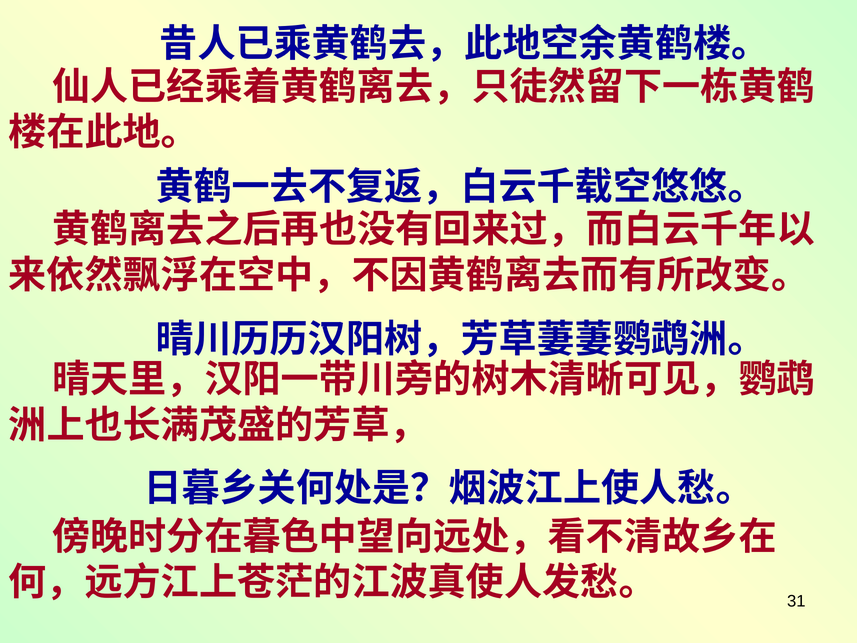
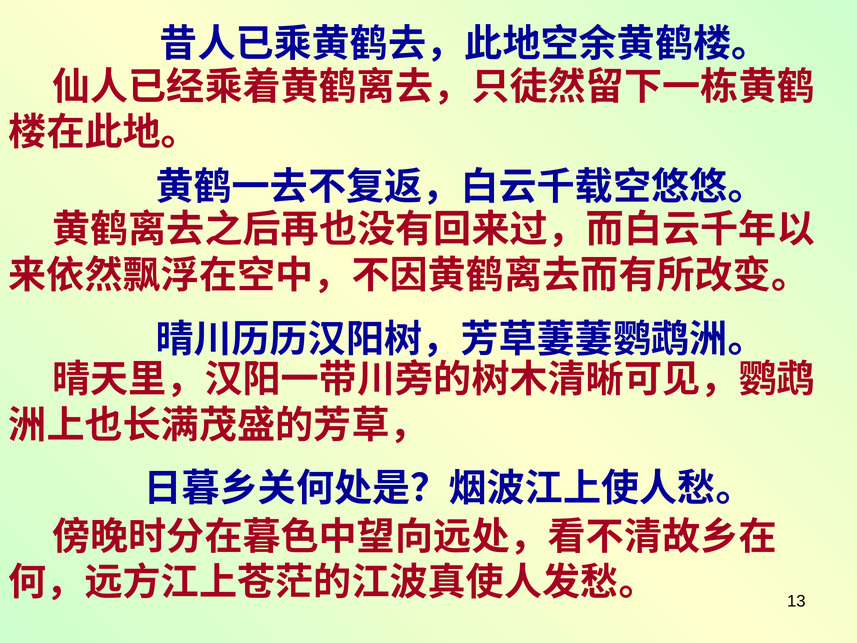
31: 31 -> 13
